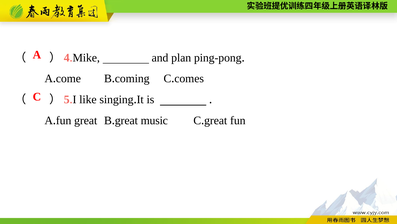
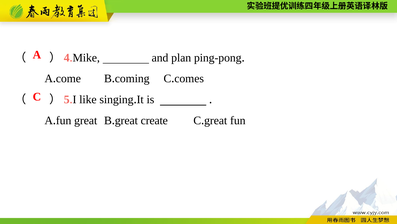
music: music -> create
